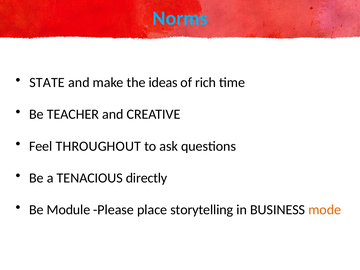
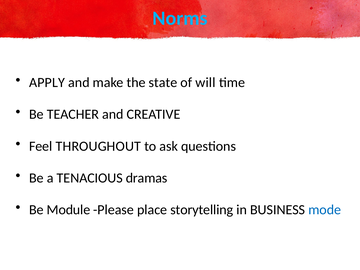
STATE: STATE -> APPLY
ideas: ideas -> state
rich: rich -> will
directly: directly -> dramas
mode colour: orange -> blue
